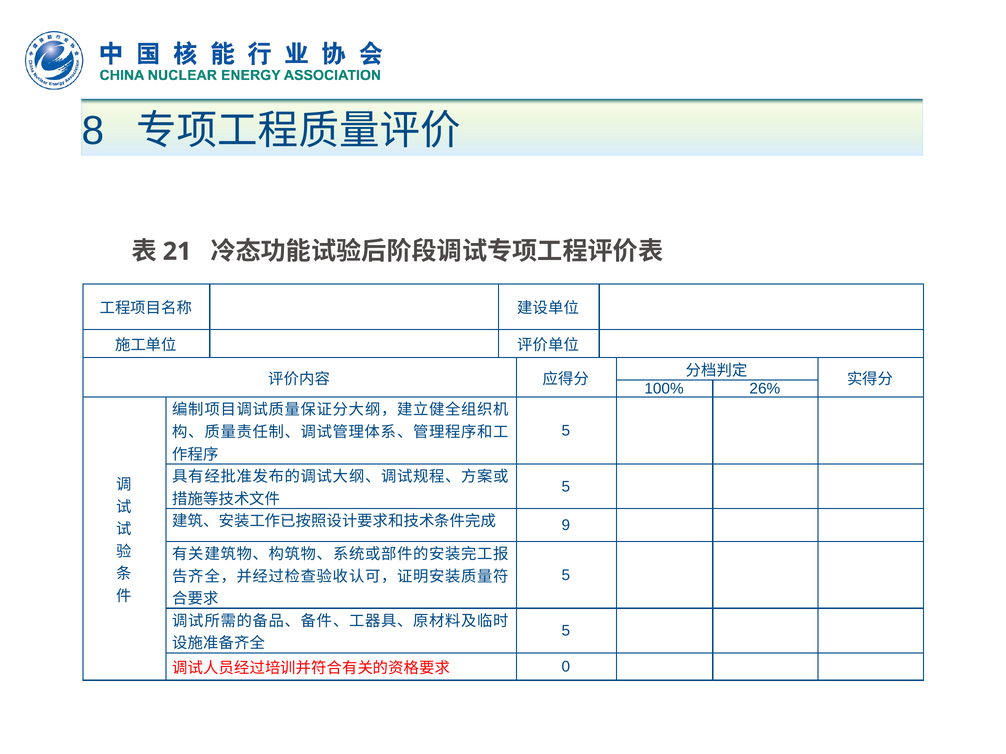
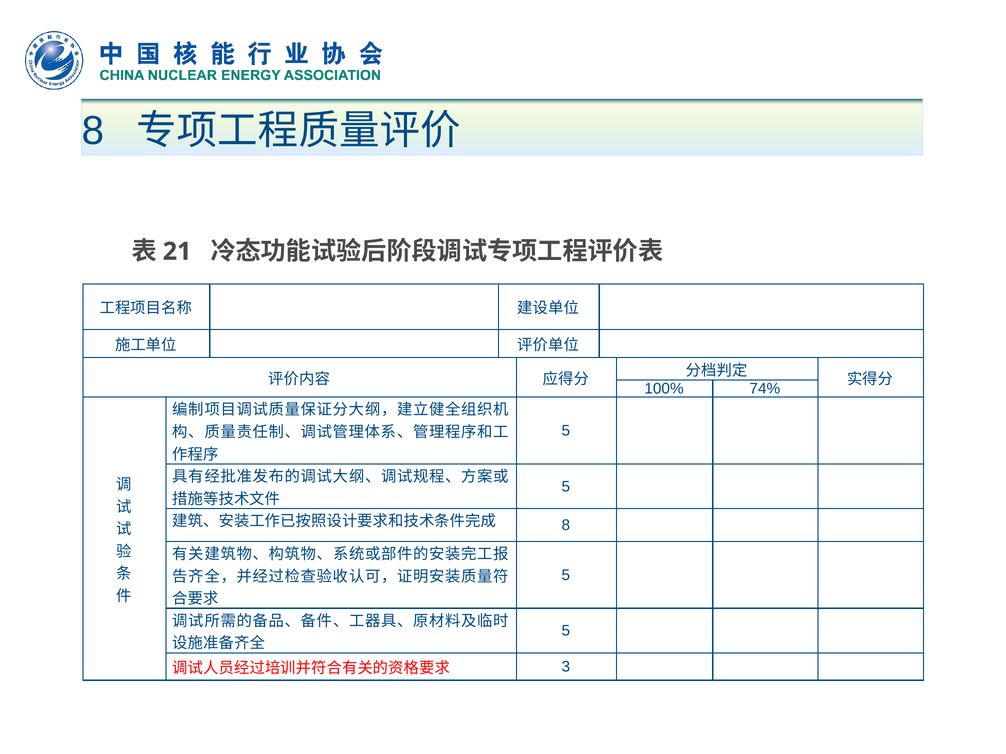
26%: 26% -> 74%
9 at (566, 526): 9 -> 8
0: 0 -> 3
